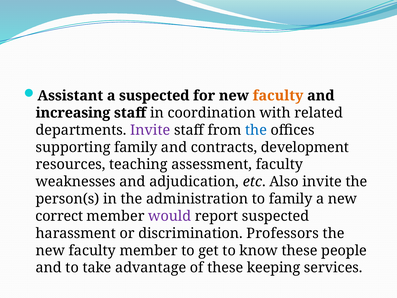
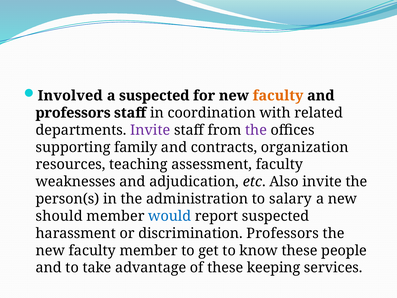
Assistant: Assistant -> Involved
increasing at (73, 113): increasing -> professors
the at (256, 130) colour: blue -> purple
development: development -> organization
to family: family -> salary
correct: correct -> should
would colour: purple -> blue
